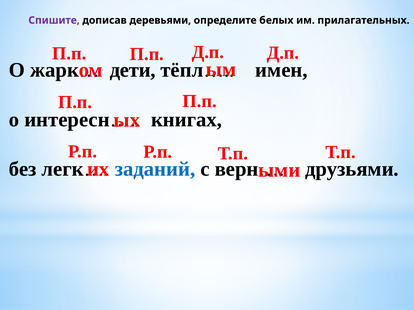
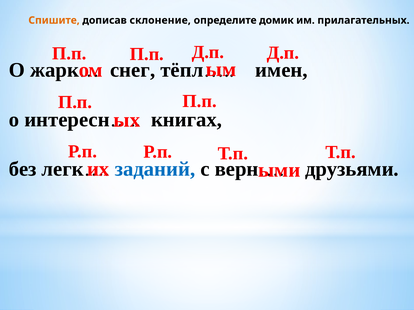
Спишите colour: purple -> orange
деревьями: деревьями -> склонение
белых: белых -> домик
дети: дети -> снег
